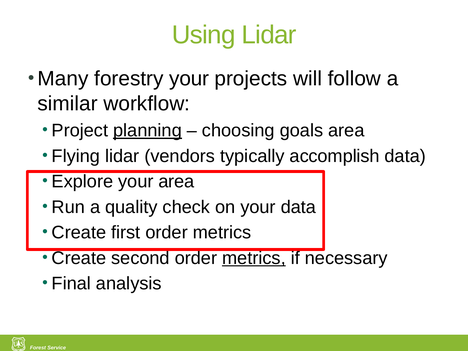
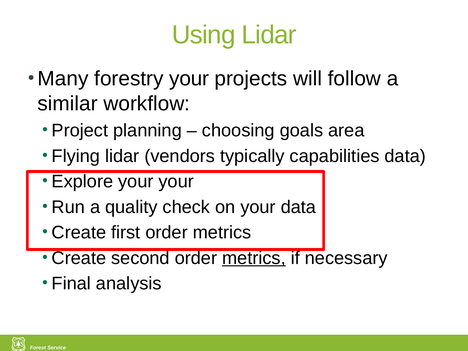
planning underline: present -> none
accomplish: accomplish -> capabilities
your area: area -> your
